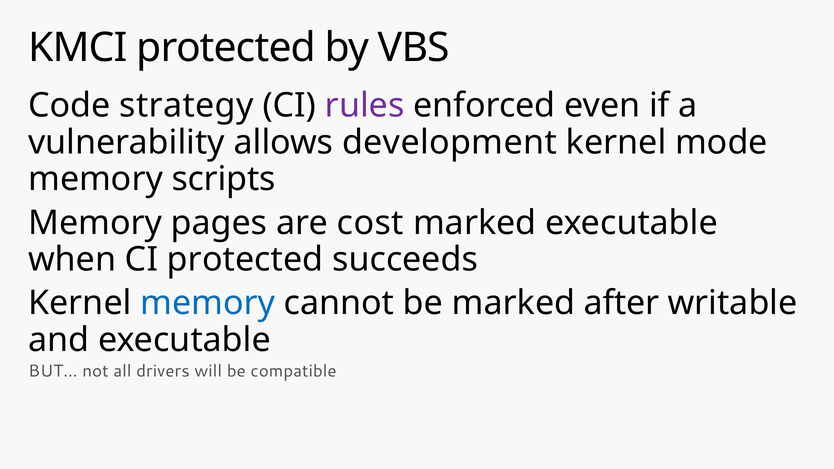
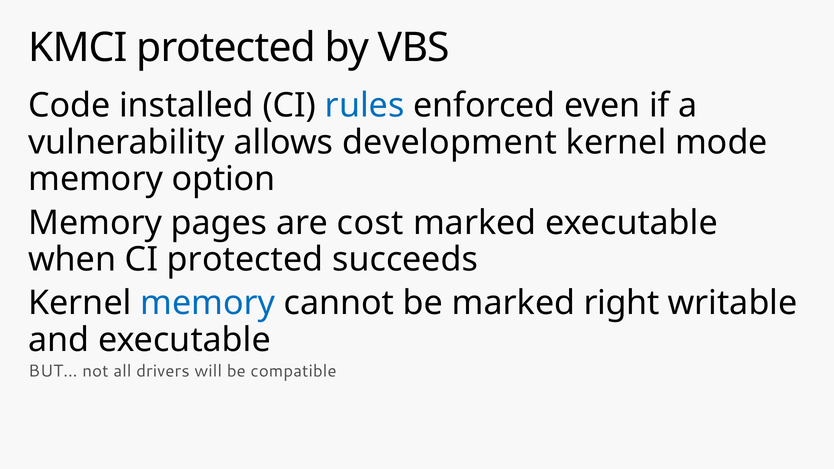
strategy: strategy -> installed
rules colour: purple -> blue
scripts: scripts -> option
after: after -> right
